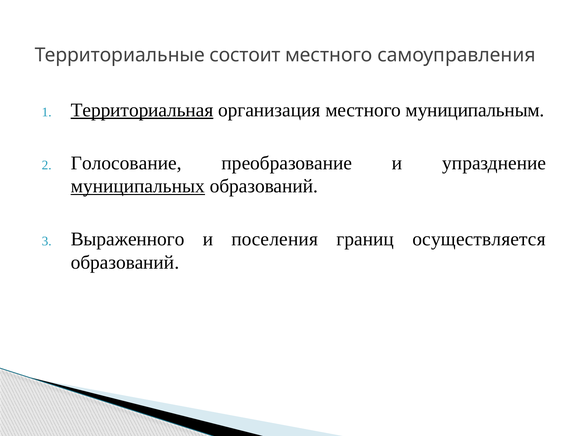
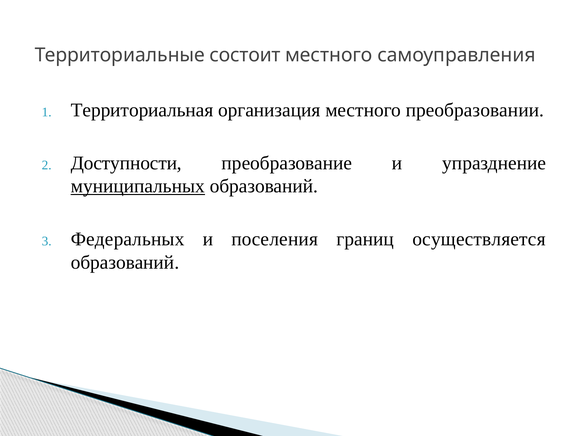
Территориальная underline: present -> none
муниципальным: муниципальным -> преобразовании
Голосование: Голосование -> Доступности
Выраженного: Выраженного -> Федеральных
